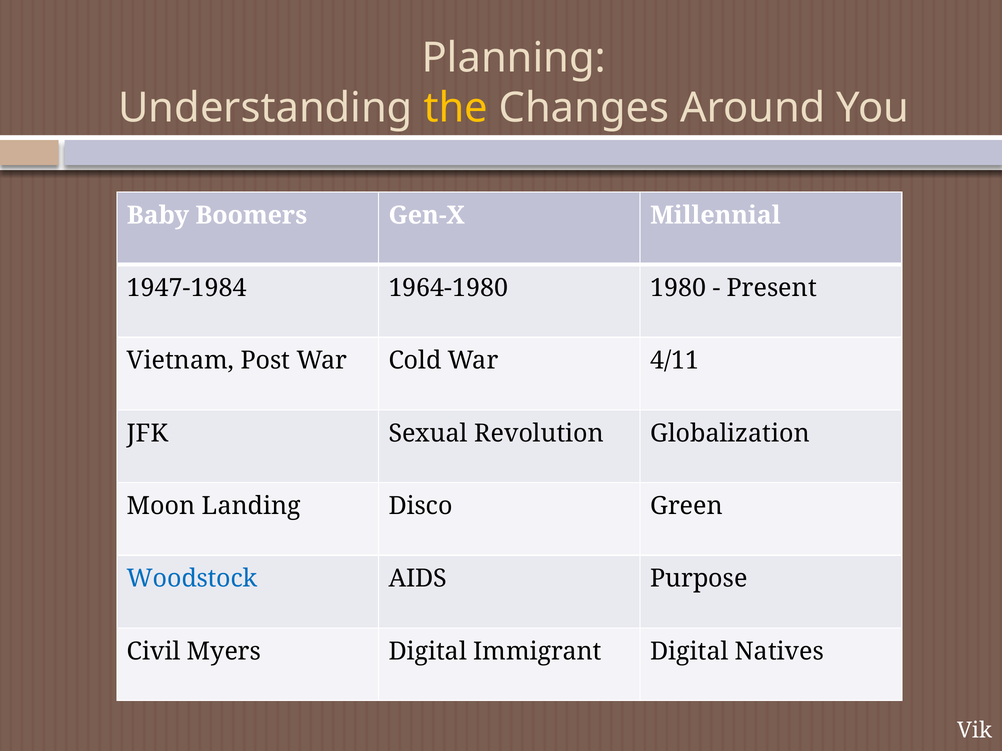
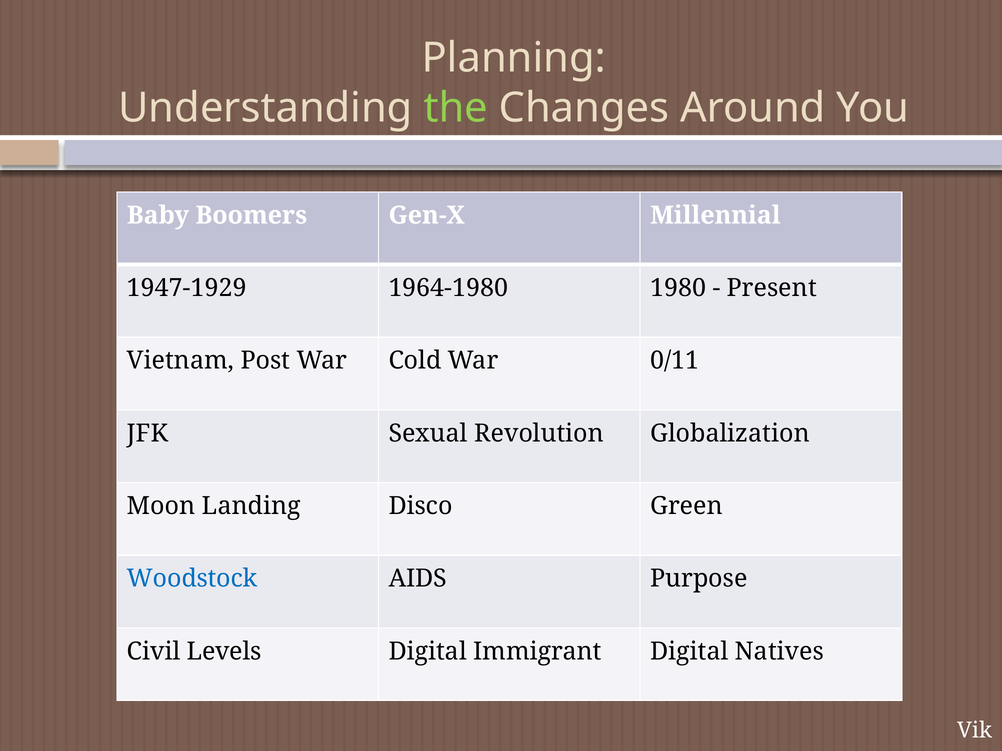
the colour: yellow -> light green
1947-1984: 1947-1984 -> 1947-1929
4/11: 4/11 -> 0/11
Myers: Myers -> Levels
